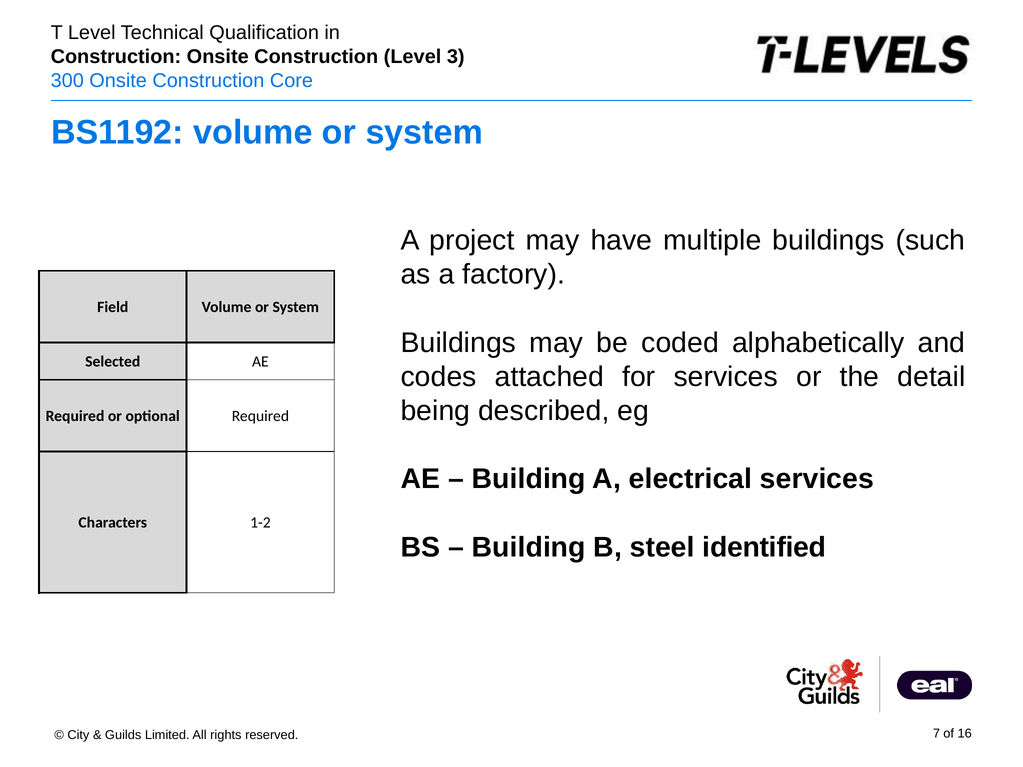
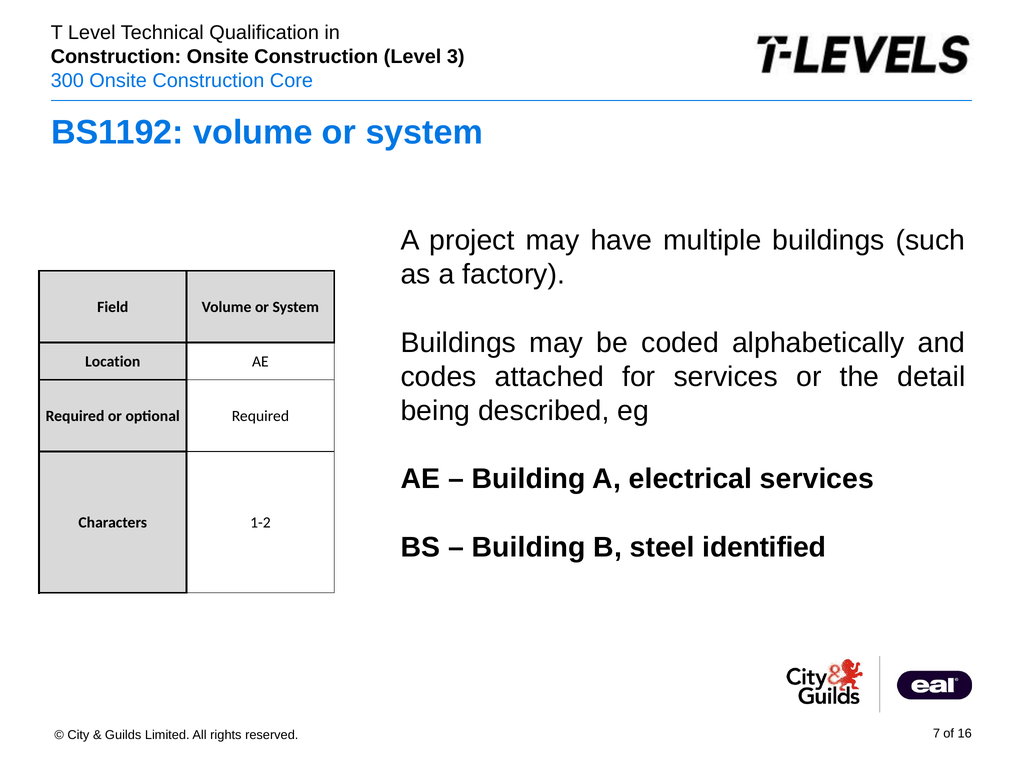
Selected: Selected -> Location
